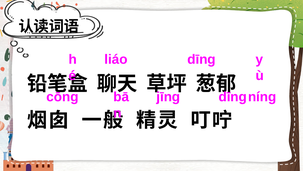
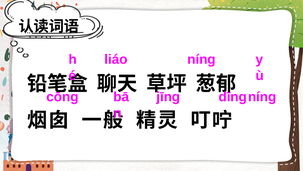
dīnɡ: dīnɡ -> nínɡ
